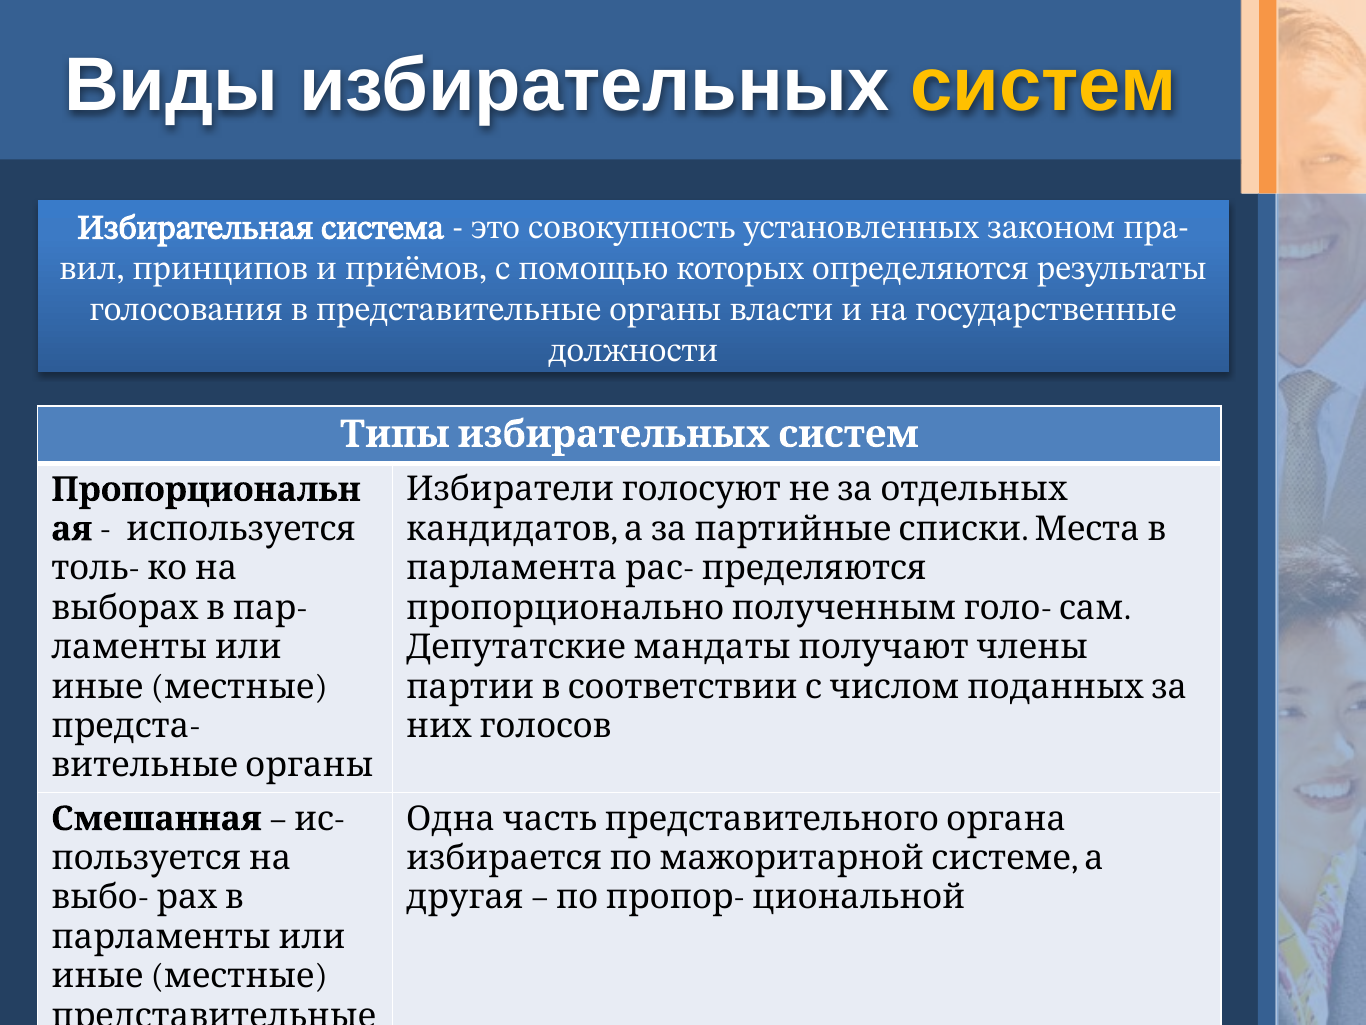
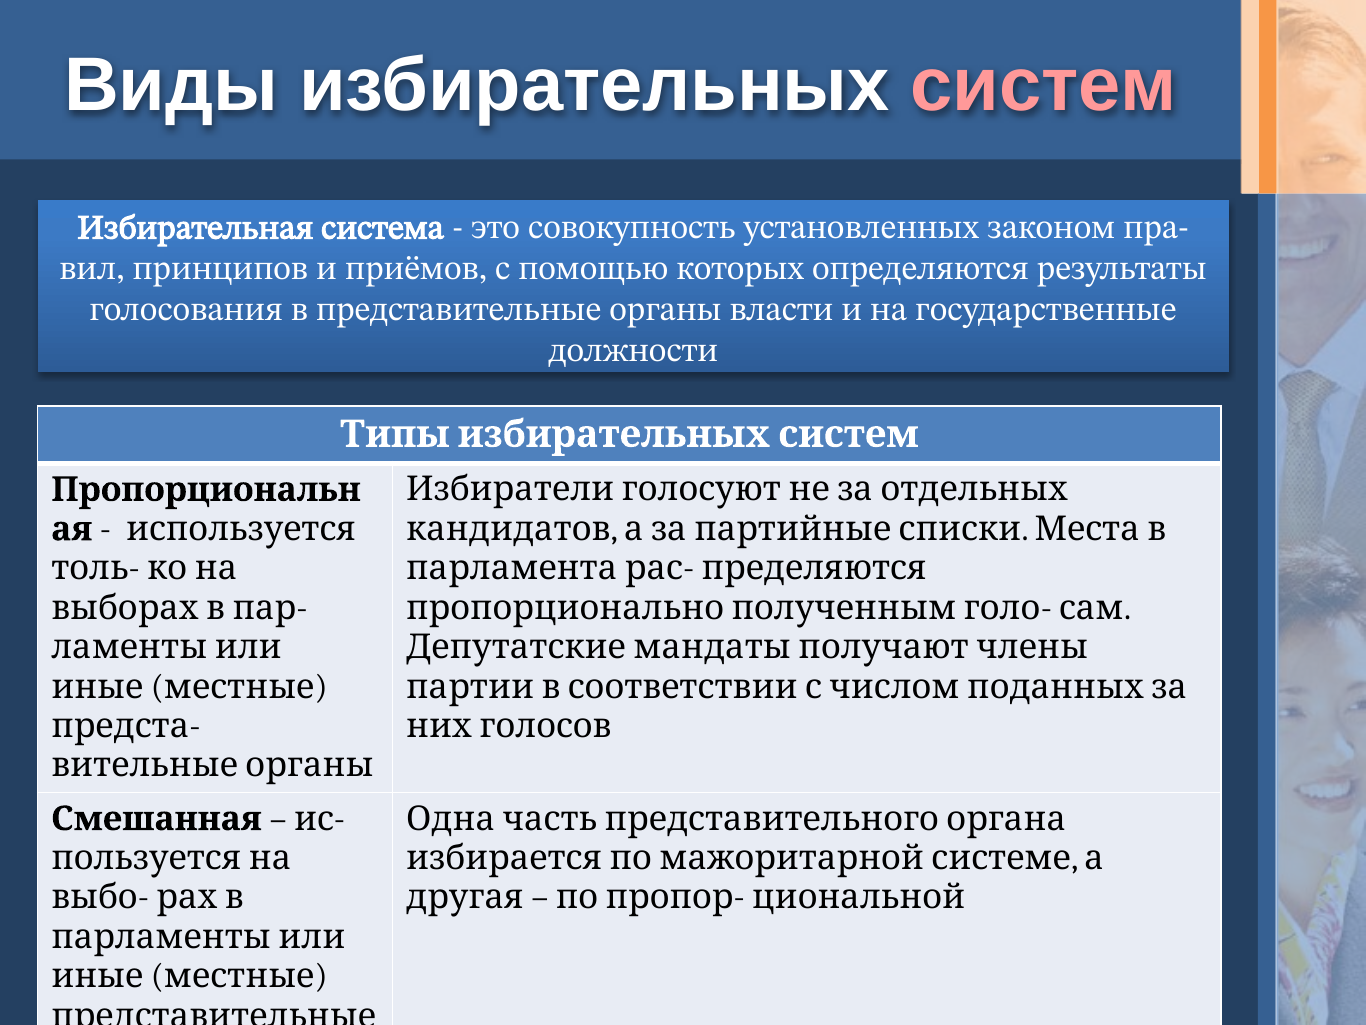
систем colour: yellow -> pink
